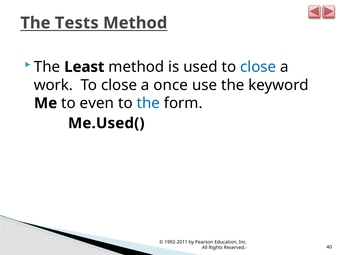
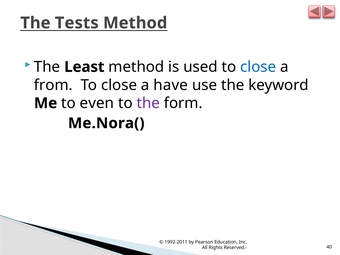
work: work -> from
once: once -> have
the at (148, 103) colour: blue -> purple
Me.Used(: Me.Used( -> Me.Nora(
